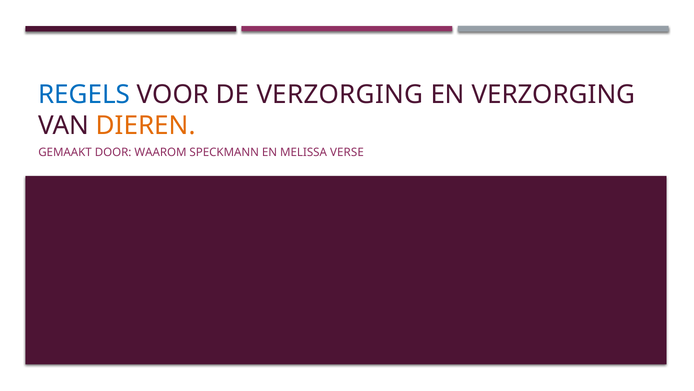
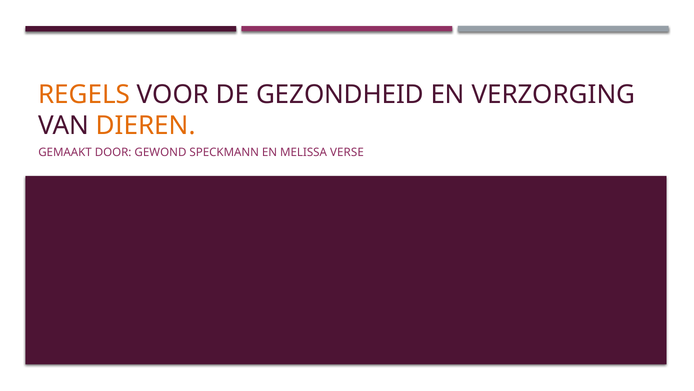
REGELS colour: blue -> orange
DE VERZORGING: VERZORGING -> GEZONDHEID
WAAROM: WAAROM -> GEWOND
